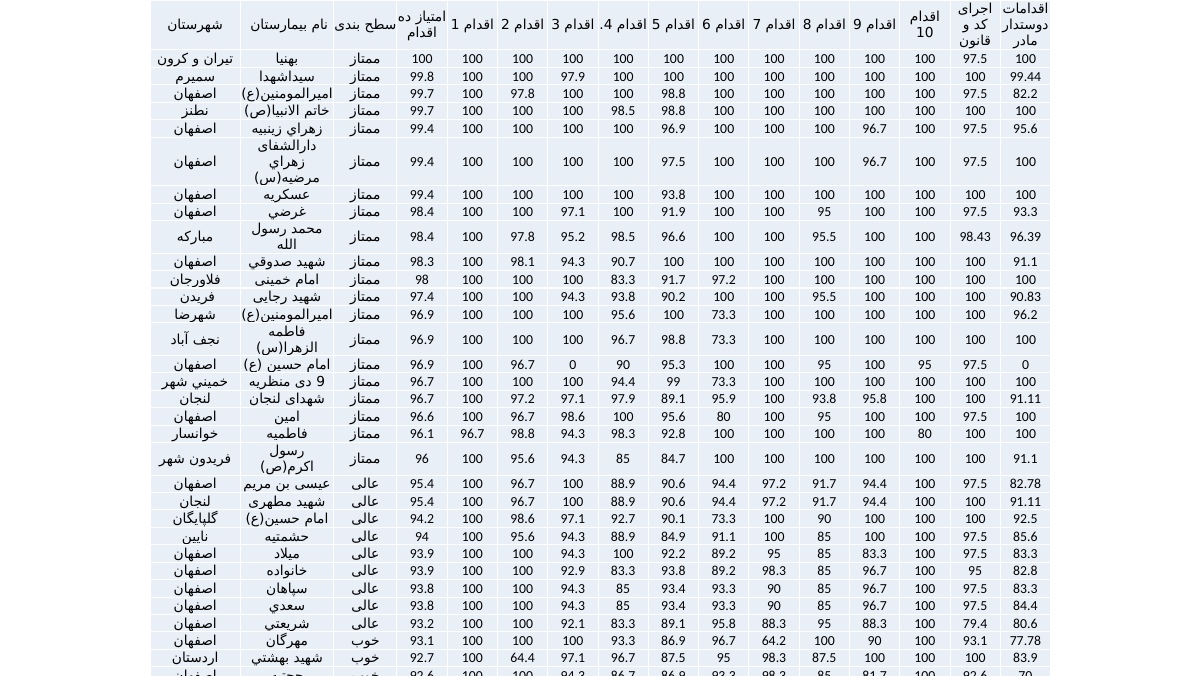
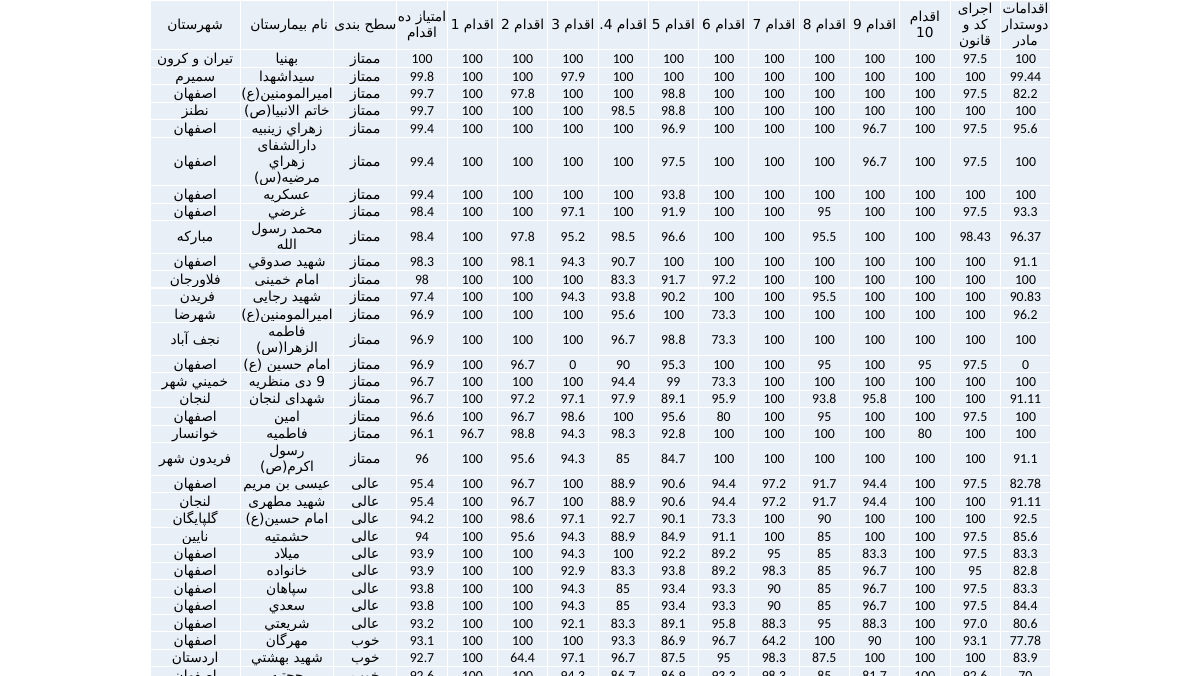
96.39: 96.39 -> 96.37
79.4: 79.4 -> 97.0
